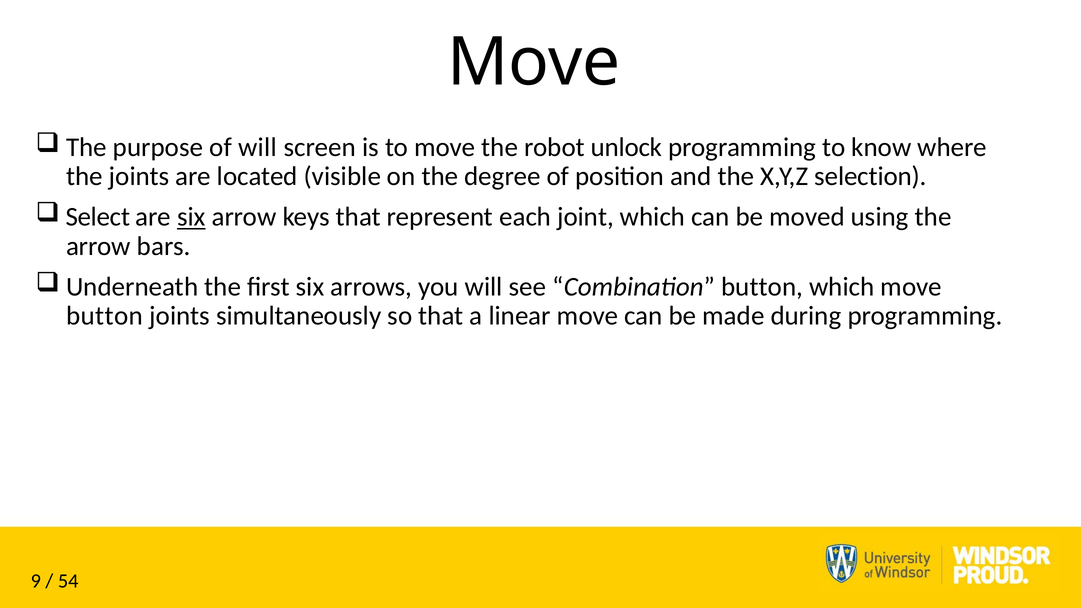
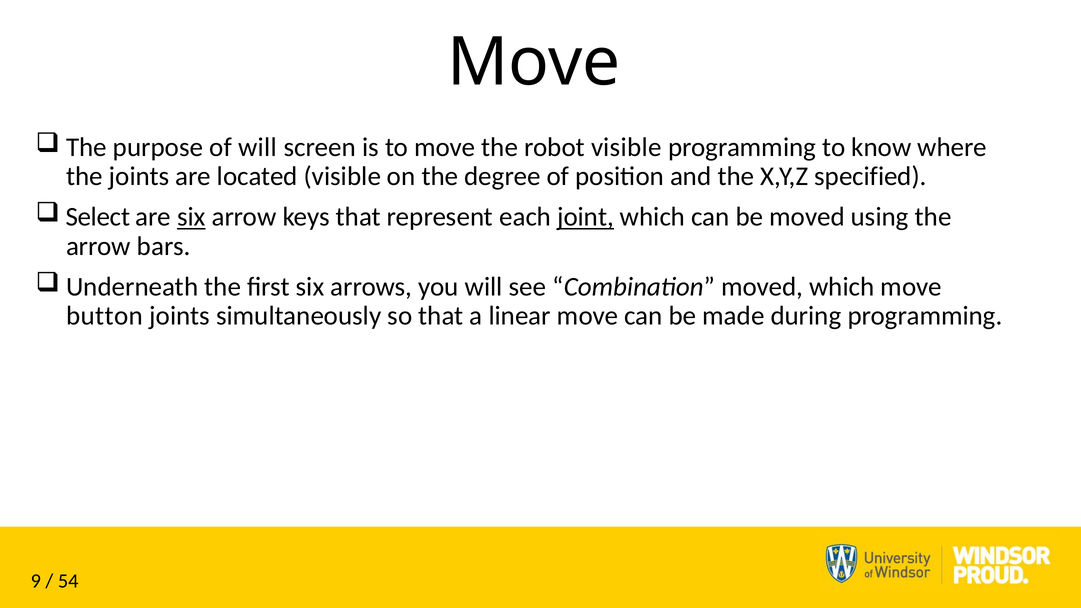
robot unlock: unlock -> visible
selection: selection -> specified
joint underline: none -> present
Combination button: button -> moved
